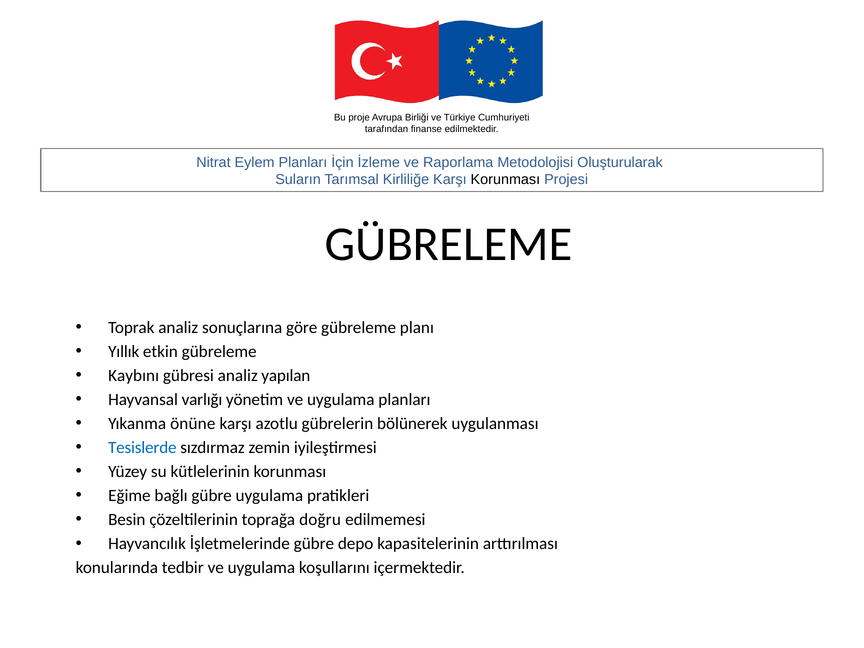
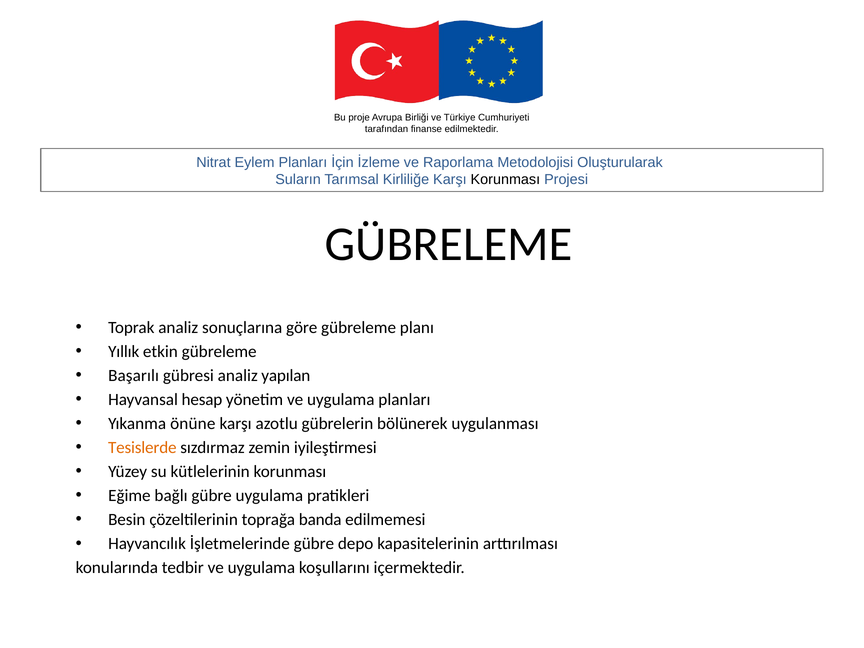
Kaybını: Kaybını -> Başarılı
varlığı: varlığı -> hesap
Tesislerde colour: blue -> orange
doğru: doğru -> banda
